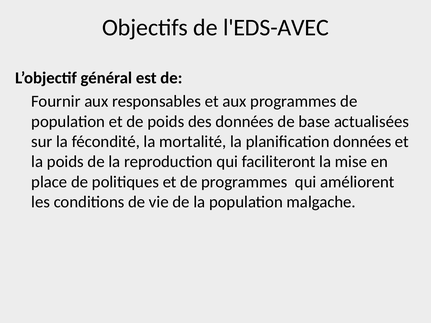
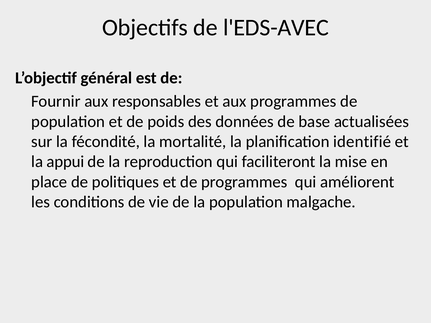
planification données: données -> identifié
la poids: poids -> appui
